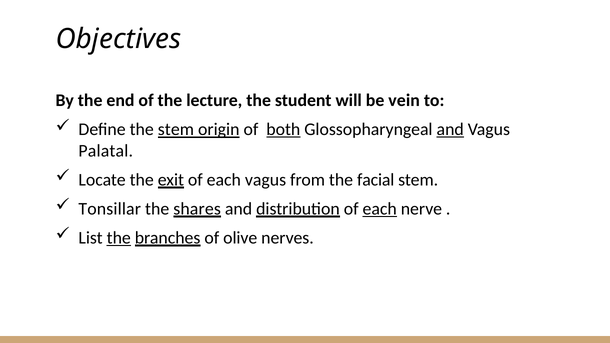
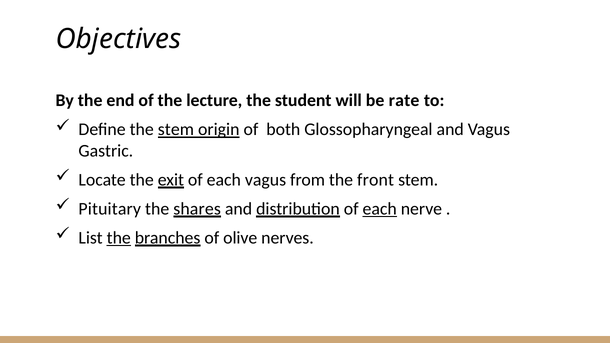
vein: vein -> rate
both underline: present -> none
and at (450, 130) underline: present -> none
Palatal: Palatal -> Gastric
facial: facial -> front
Tonsillar: Tonsillar -> Pituitary
